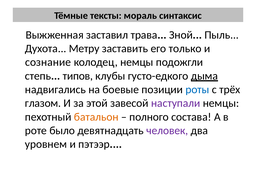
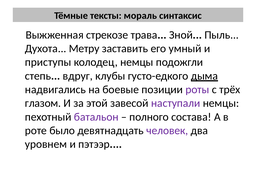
заставил: заставил -> стрекозе
только: только -> умный
сознание: сознание -> приступы
типов: типов -> вдруг
роты colour: blue -> purple
батальон colour: orange -> purple
